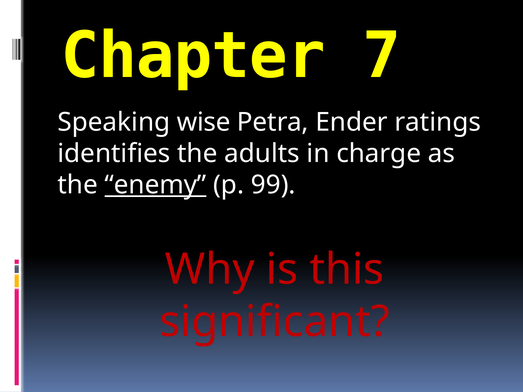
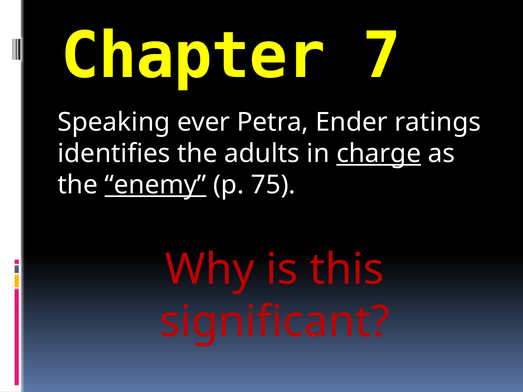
wise: wise -> ever
charge underline: none -> present
99: 99 -> 75
